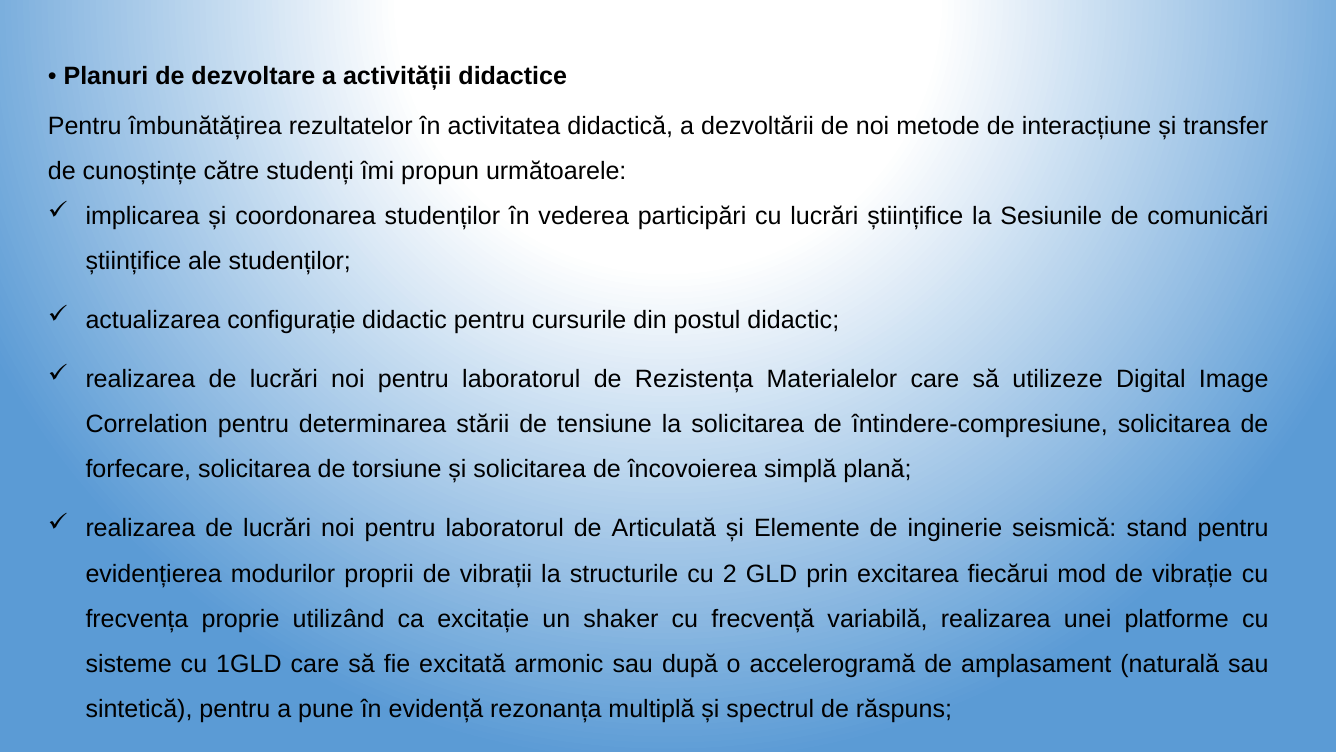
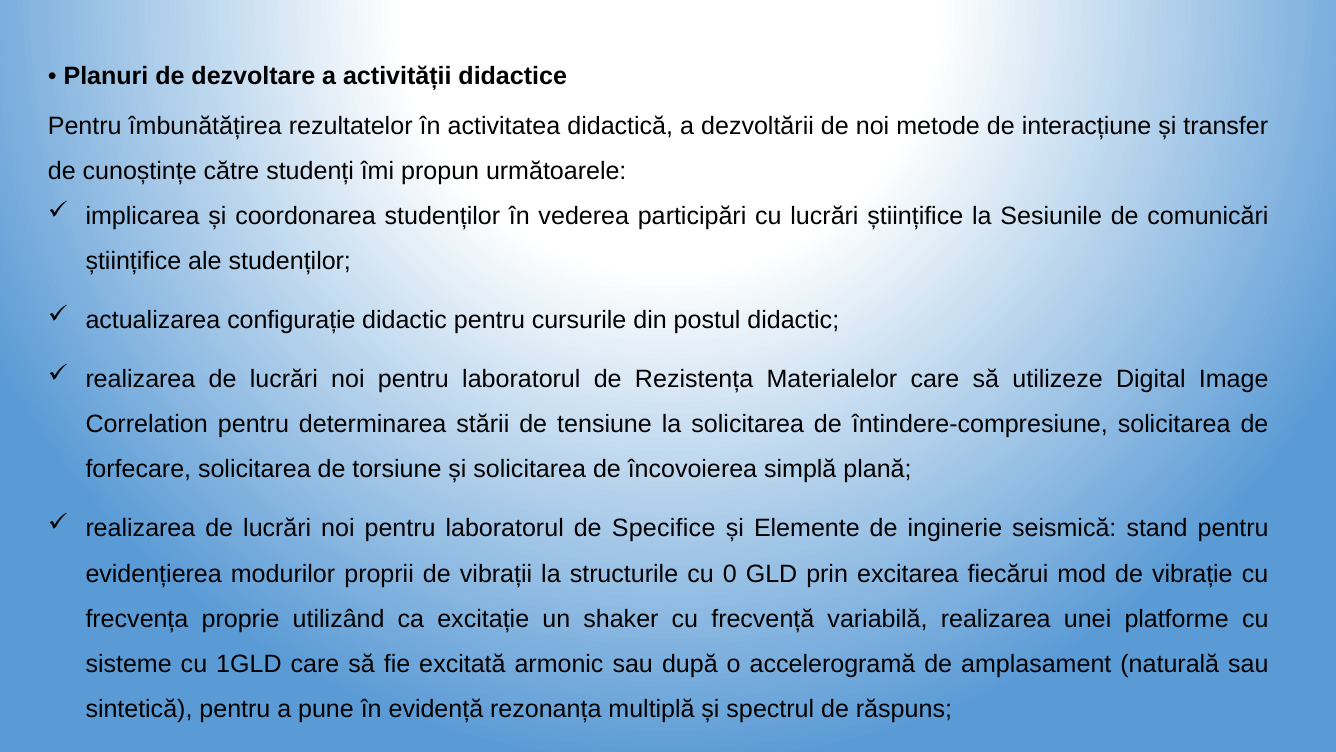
Articulată: Articulată -> Specifice
2: 2 -> 0
